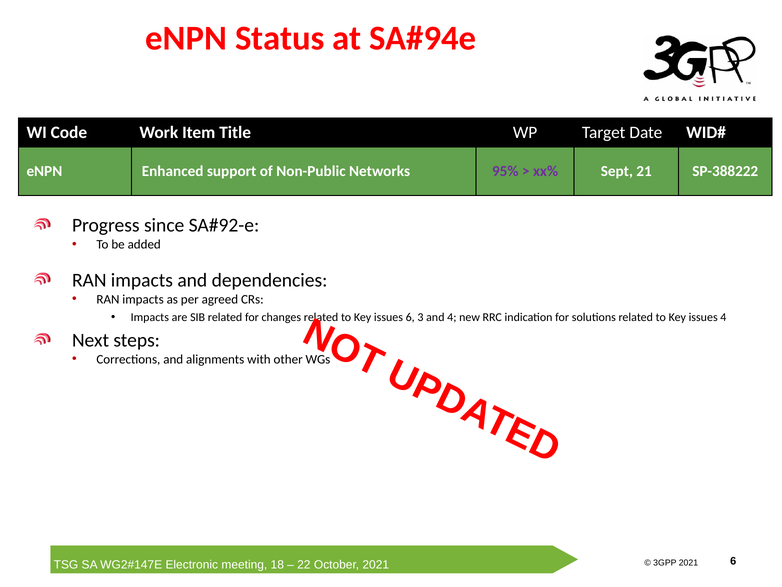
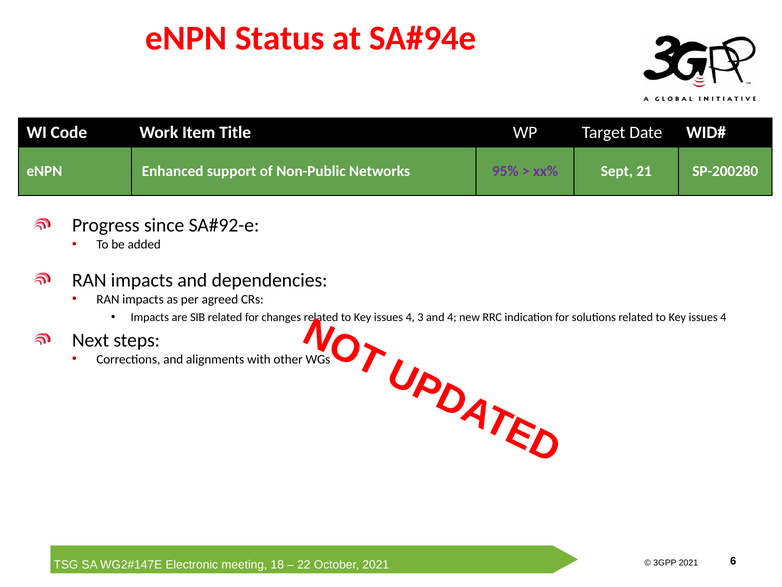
SP-388222: SP-388222 -> SP-200280
6 at (410, 317): 6 -> 4
